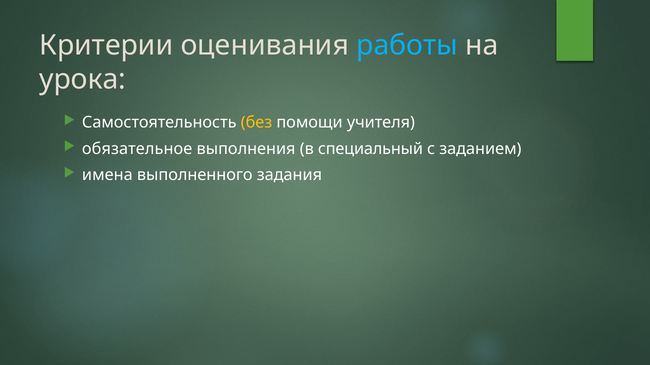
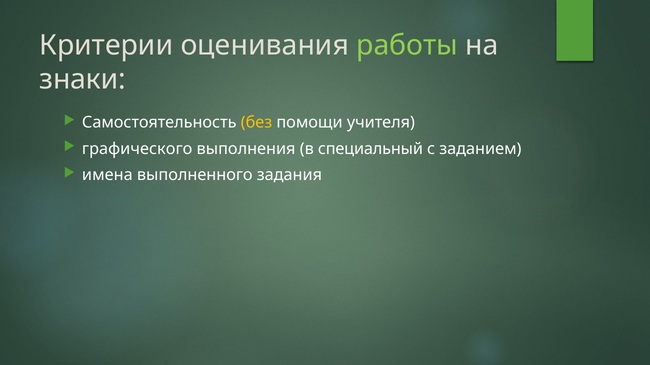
работы colour: light blue -> light green
урока: урока -> знаки
обязательное: обязательное -> графического
